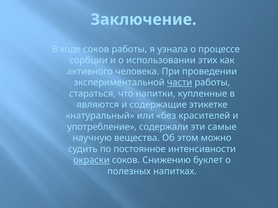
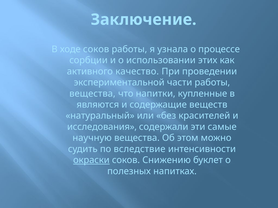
человека: человека -> качество
части underline: present -> none
стараться at (92, 94): стараться -> вещества
этикетке: этикетке -> веществ
употребление: употребление -> исследования
постоянное: постоянное -> вследствие
